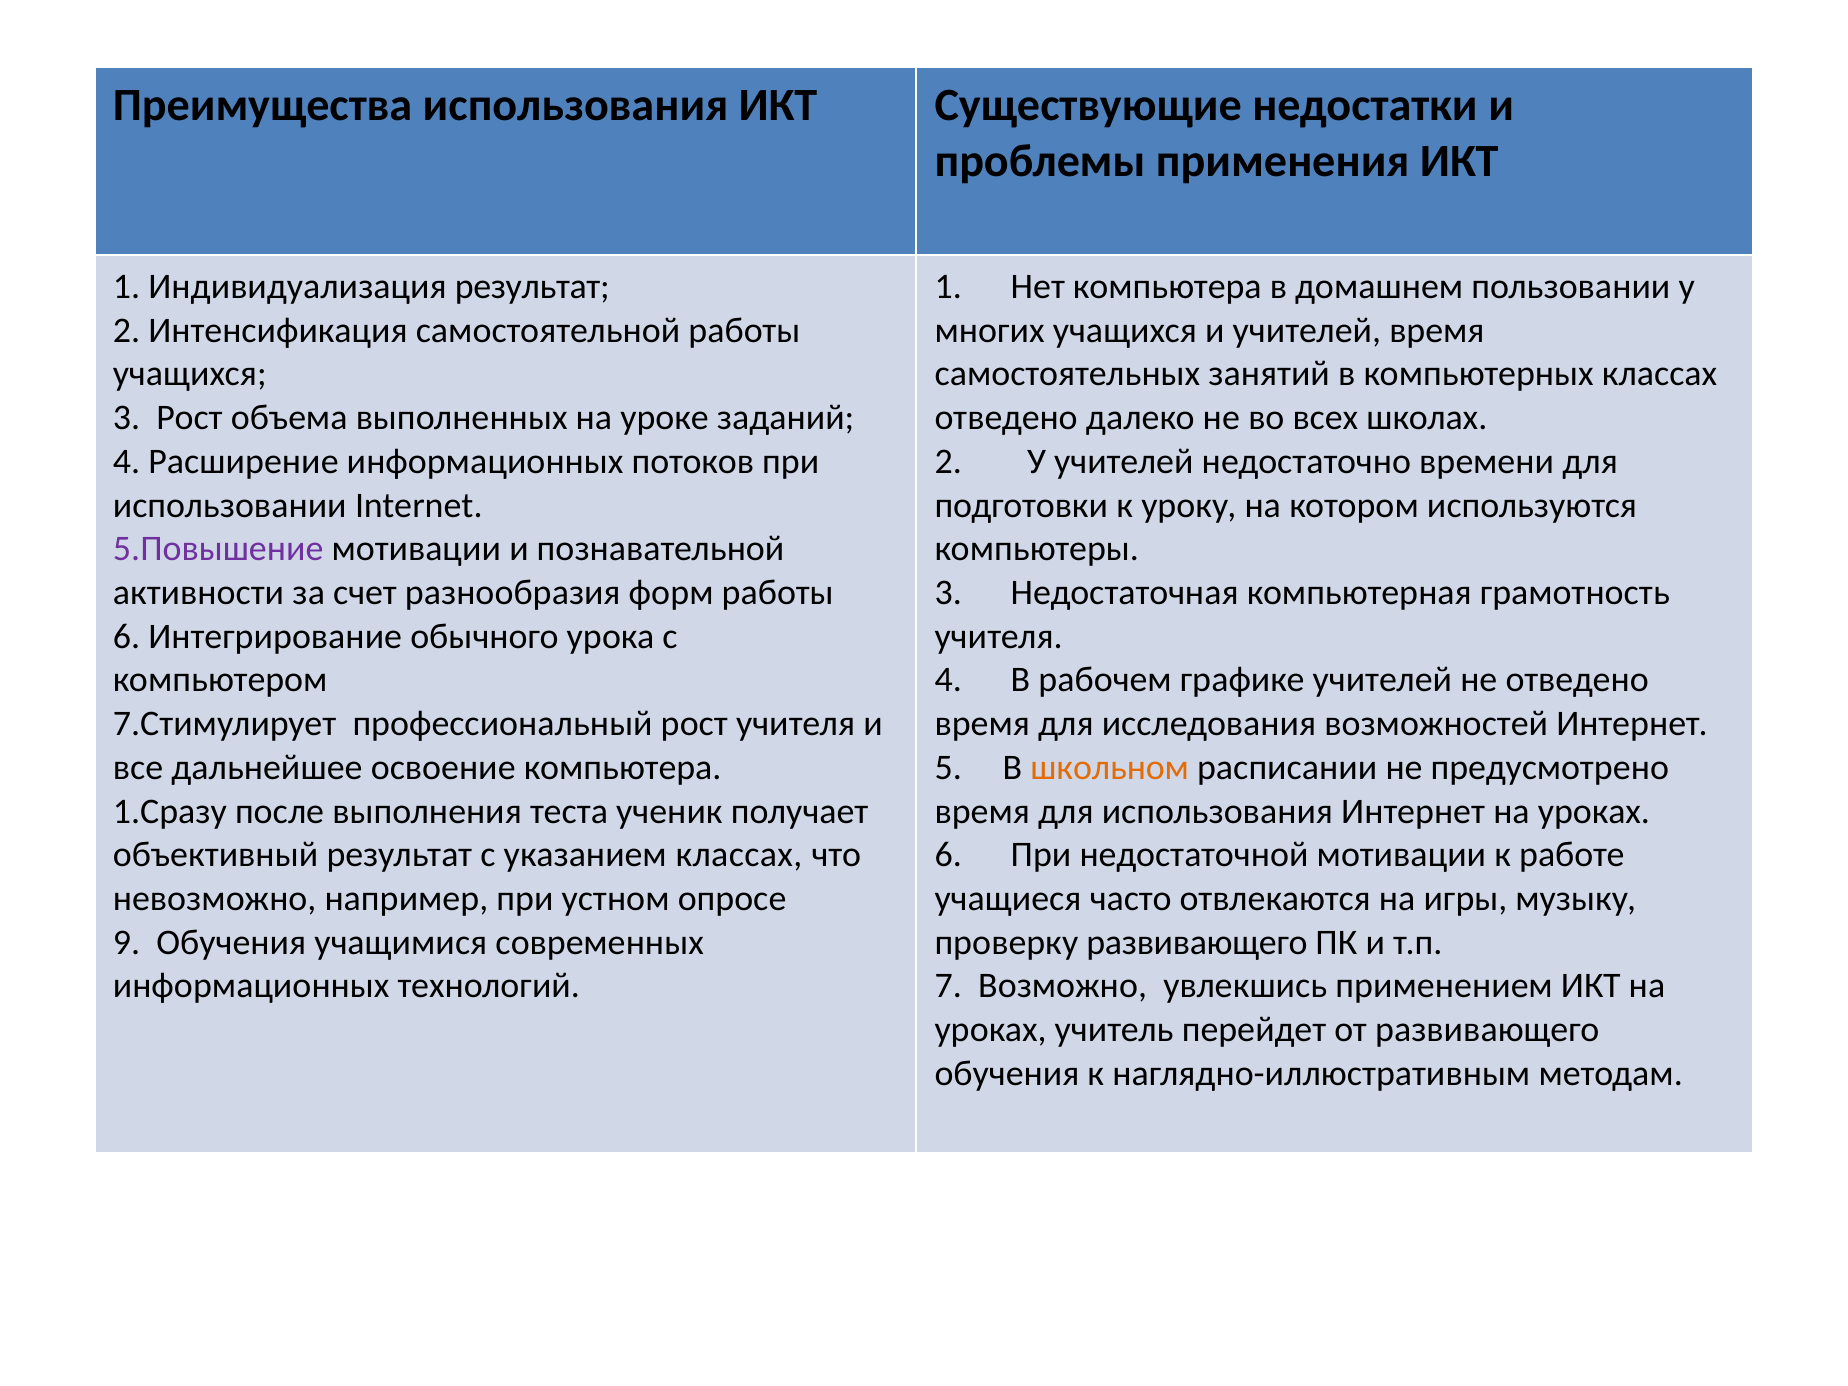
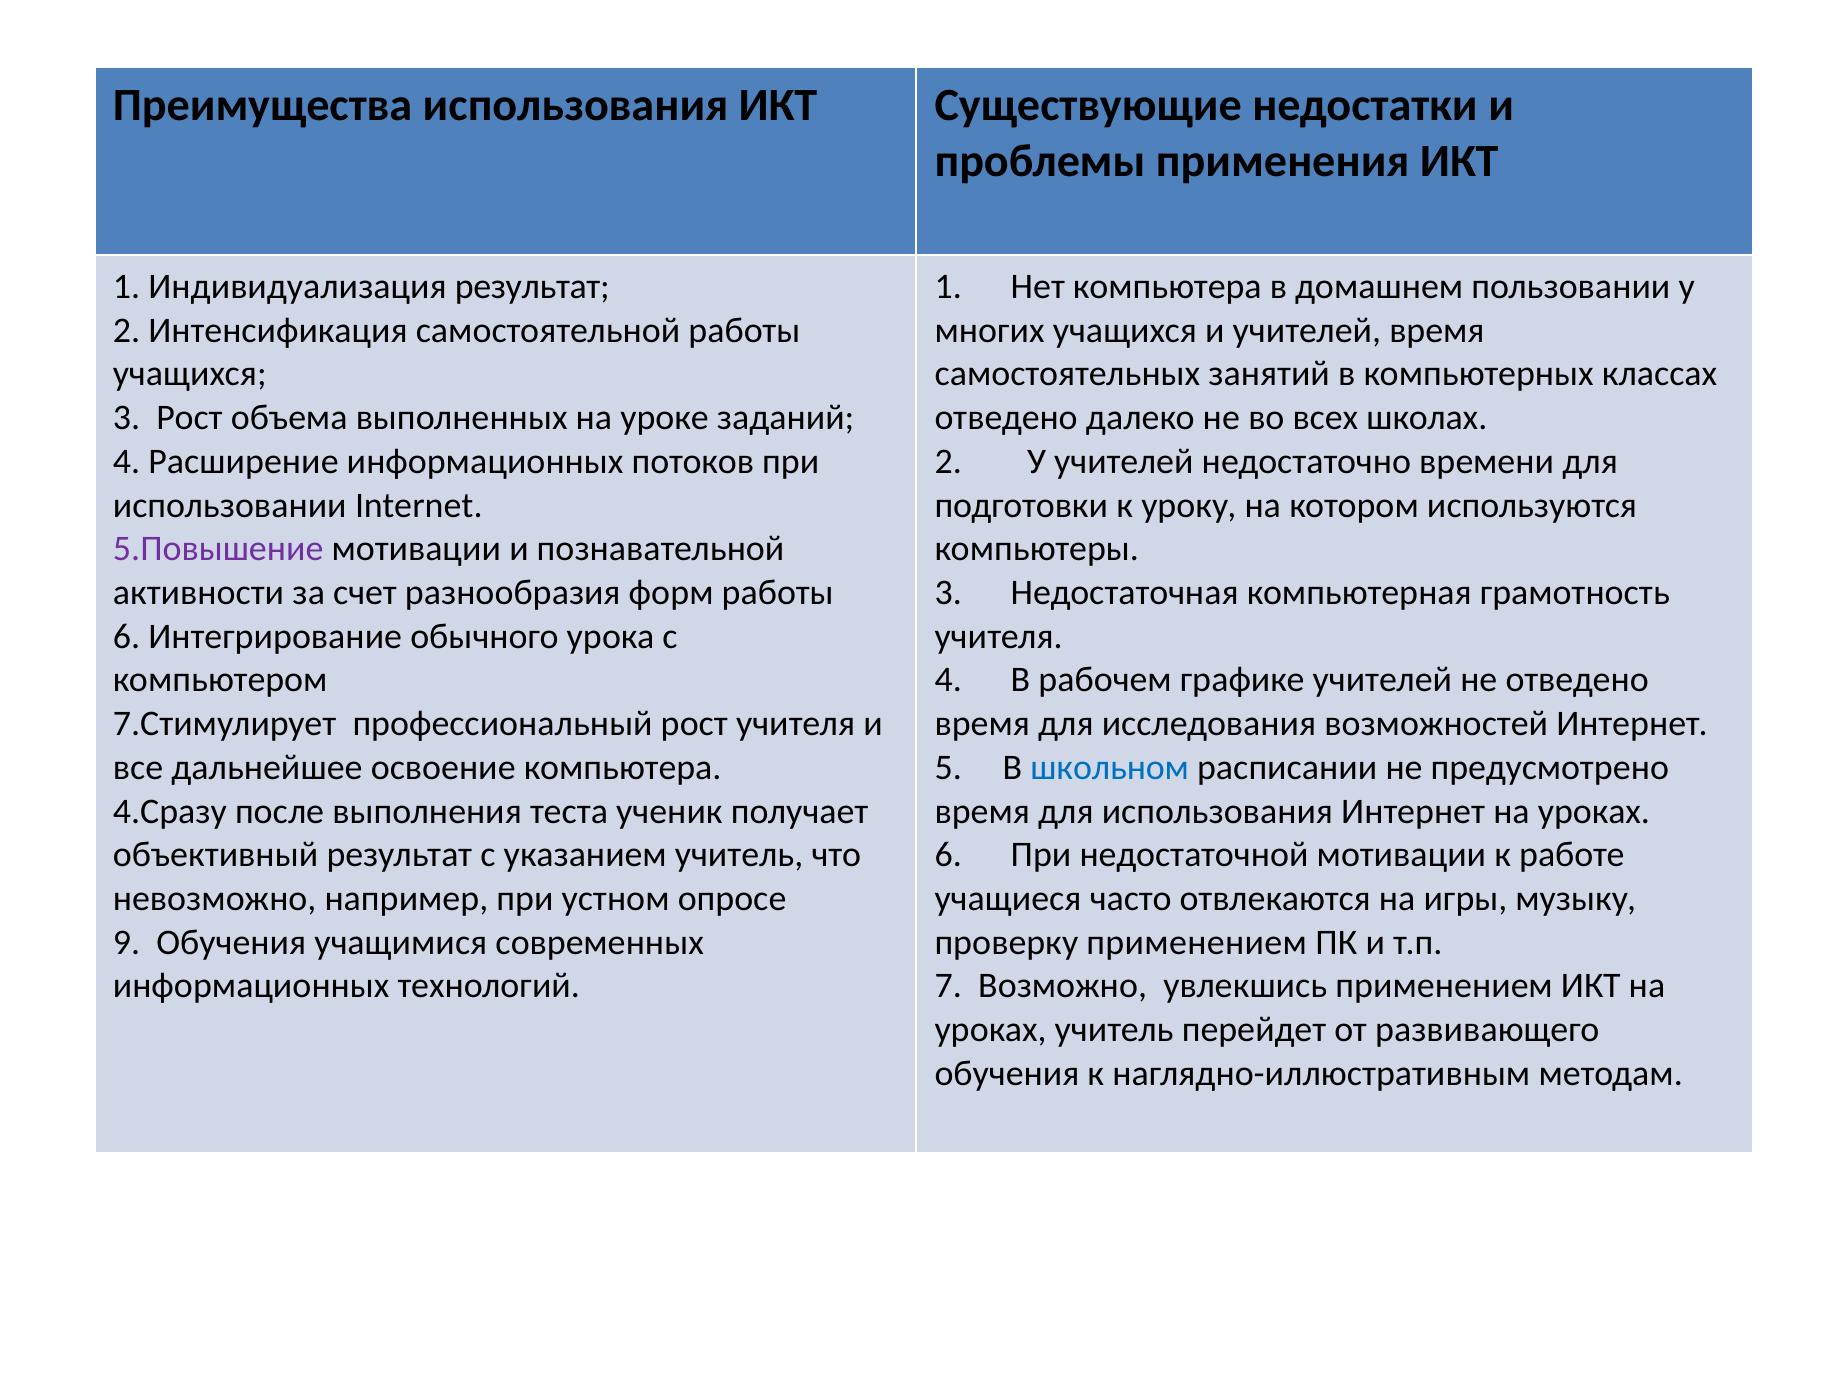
школьном colour: orange -> blue
1.Сразу: 1.Сразу -> 4.Сразу
указанием классах: классах -> учитель
проверку развивающего: развивающего -> применением
